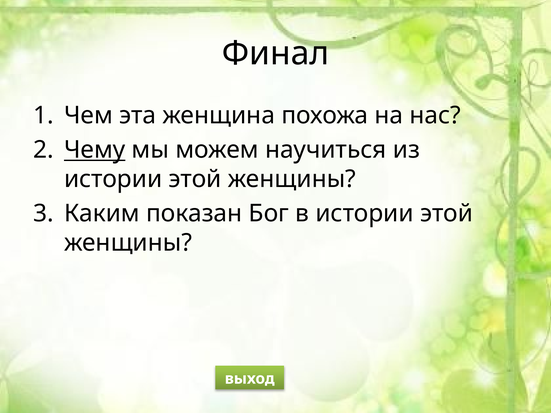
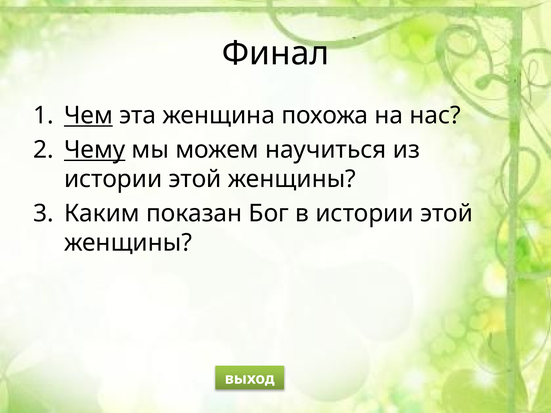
Чем underline: none -> present
